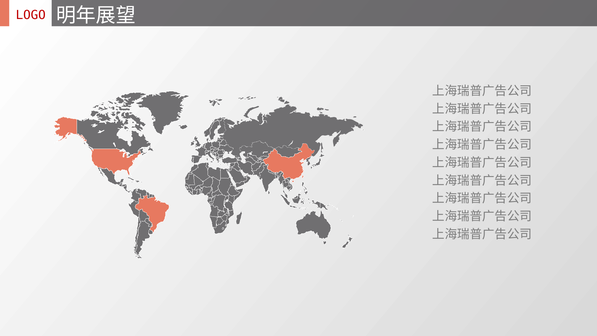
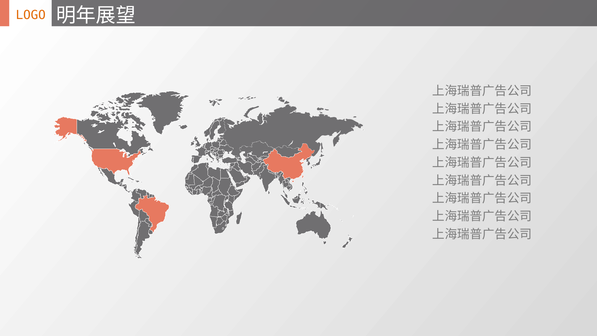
LOGO colour: red -> orange
